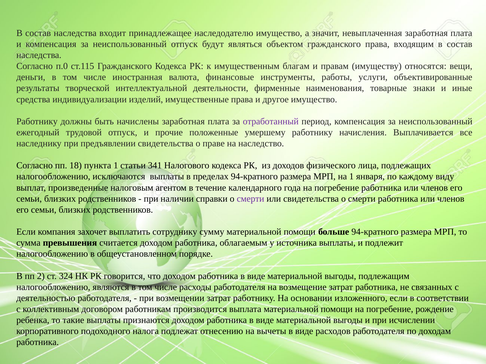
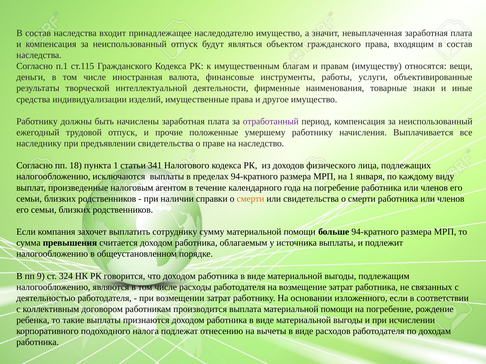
п.0: п.0 -> п.1
смерти at (250, 199) colour: purple -> orange
2: 2 -> 9
